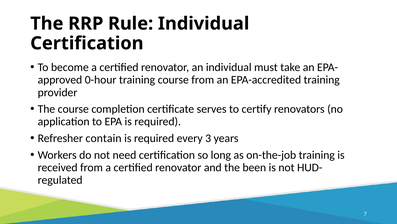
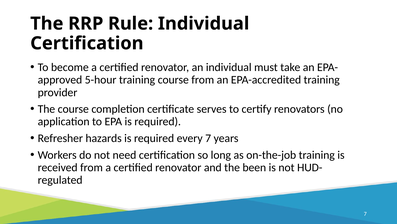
0-hour: 0-hour -> 5-hour
contain: contain -> hazards
every 3: 3 -> 7
